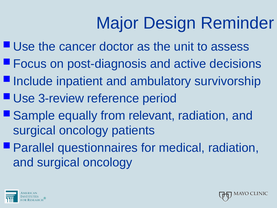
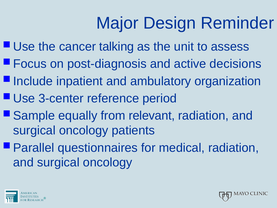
doctor: doctor -> talking
survivorship: survivorship -> organization
3-review: 3-review -> 3-center
